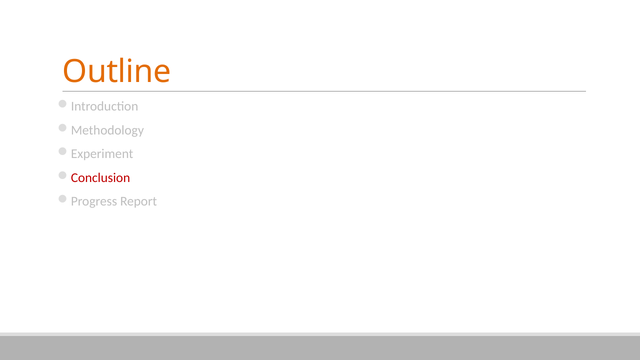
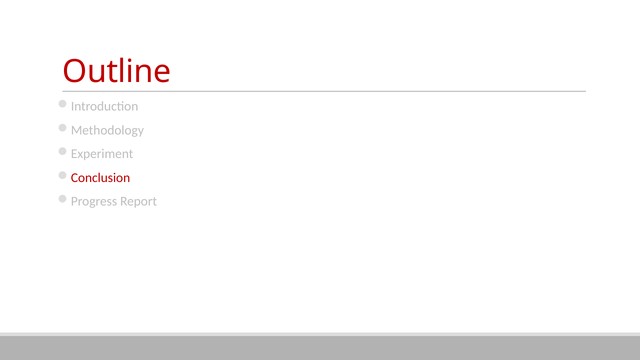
Outline colour: orange -> red
